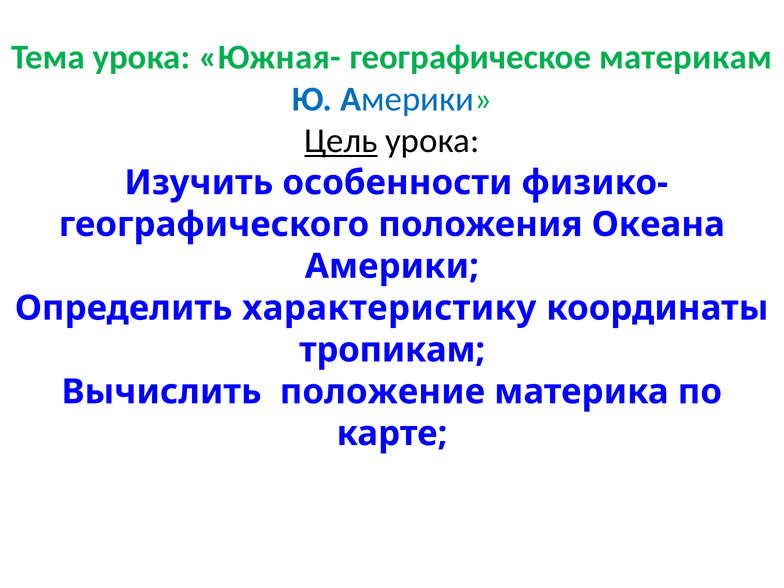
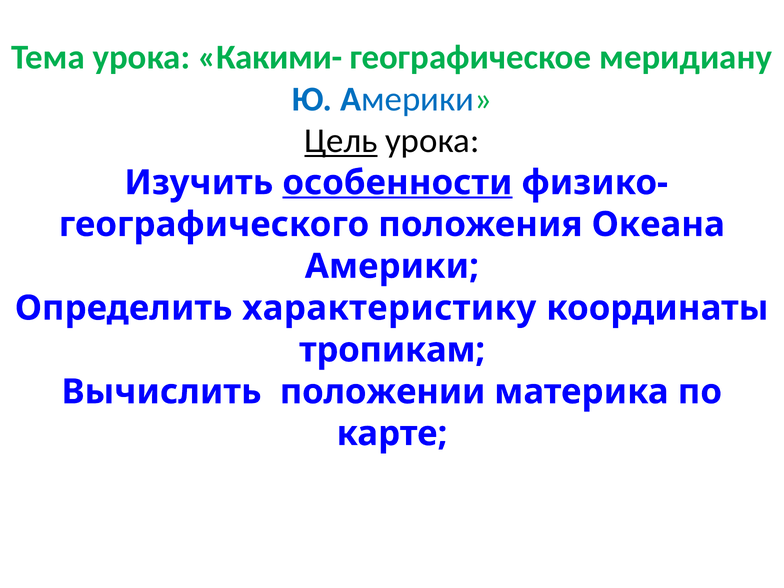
Южная-: Южная- -> Какими-
материкам: материкам -> меридиану
особенности underline: none -> present
положение: положение -> положении
